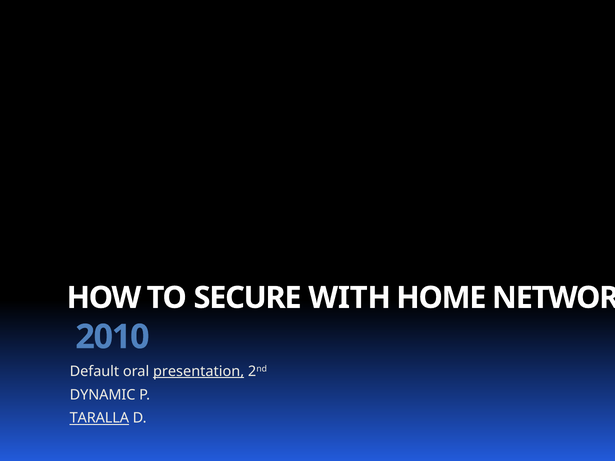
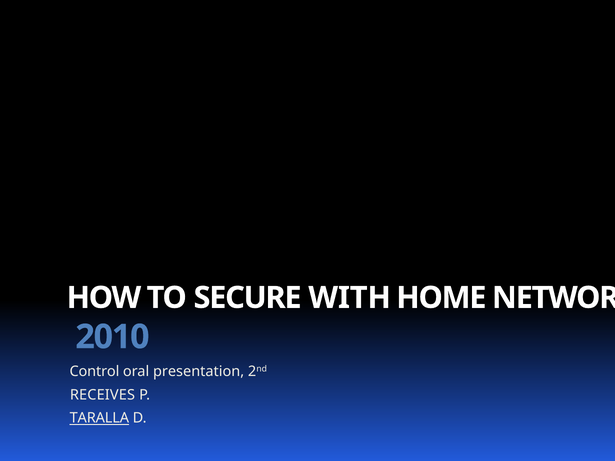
Default: Default -> Control
presentation underline: present -> none
DYNAMIC: DYNAMIC -> RECEIVES
